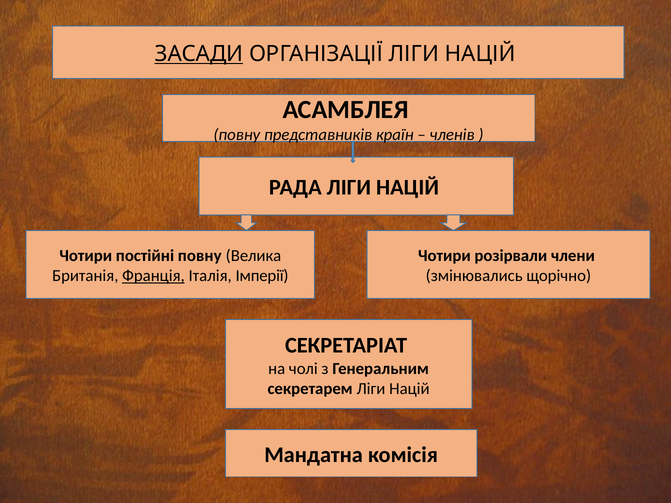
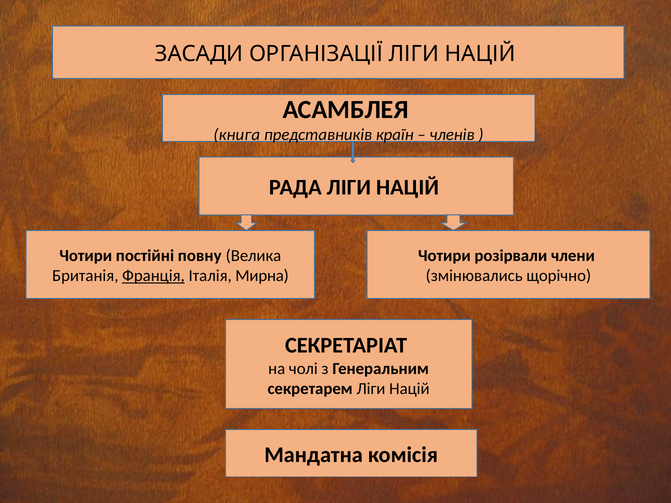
ЗАСАДИ underline: present -> none
повну at (237, 135): повну -> книга
Імперії: Імперії -> Мирна
